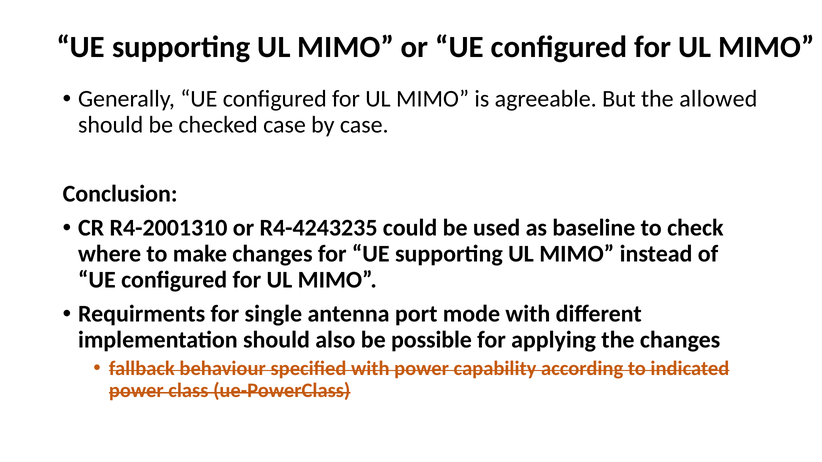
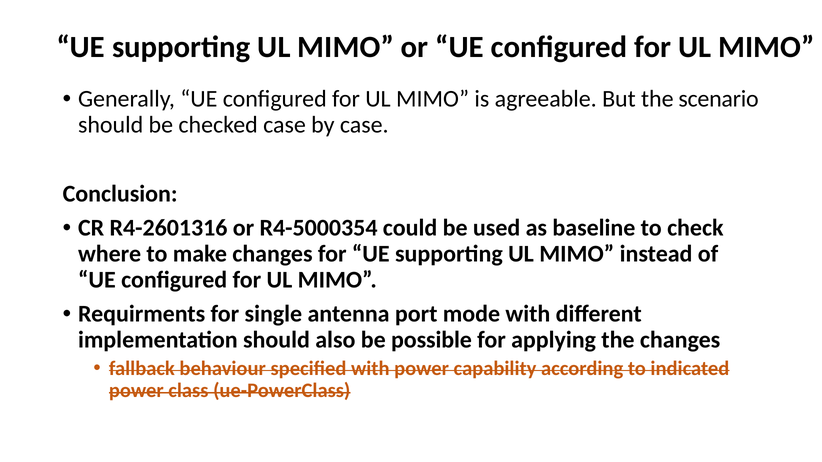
allowed: allowed -> scenario
R4-2001310: R4-2001310 -> R4-2601316
R4-4243235: R4-4243235 -> R4-5000354
